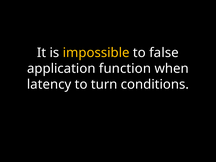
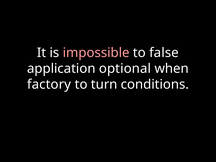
impossible colour: yellow -> pink
function: function -> optional
latency: latency -> factory
